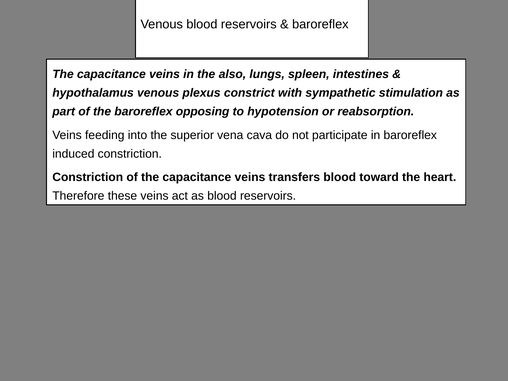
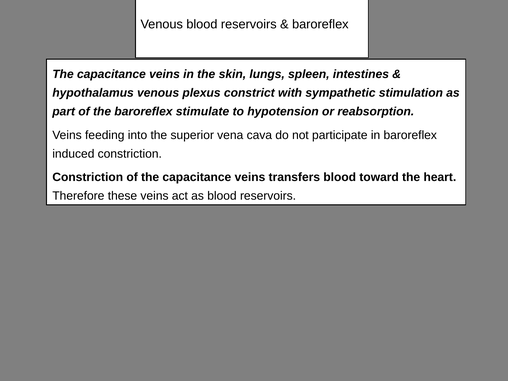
also: also -> skin
opposing: opposing -> stimulate
